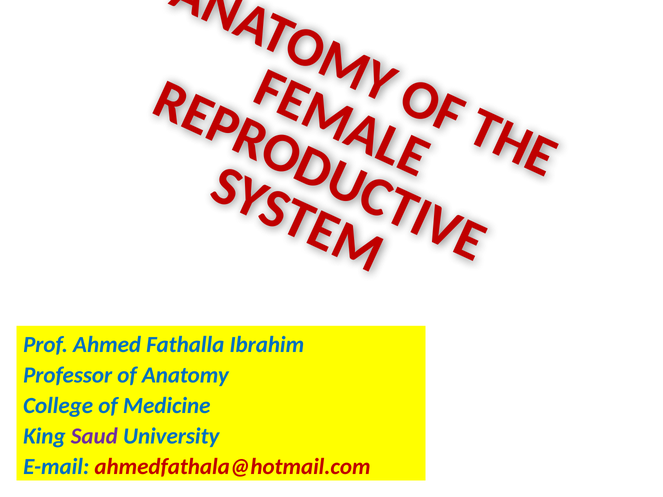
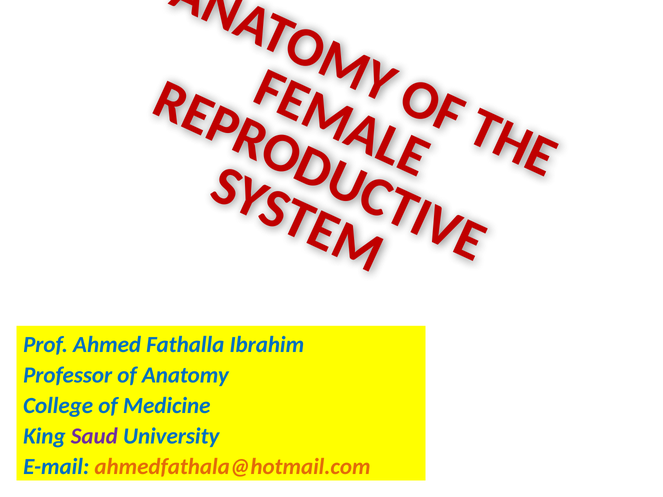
ahmedfathala@hotmail.com colour: red -> orange
